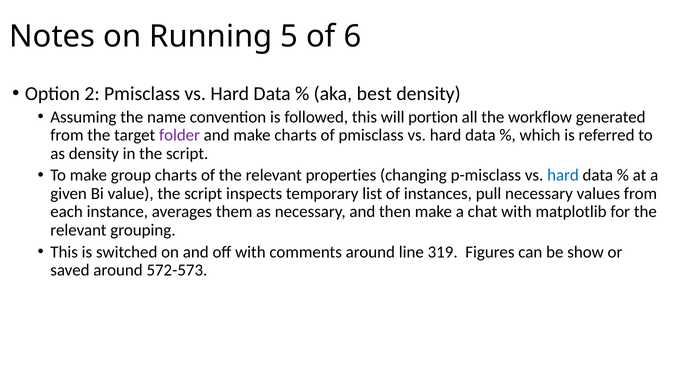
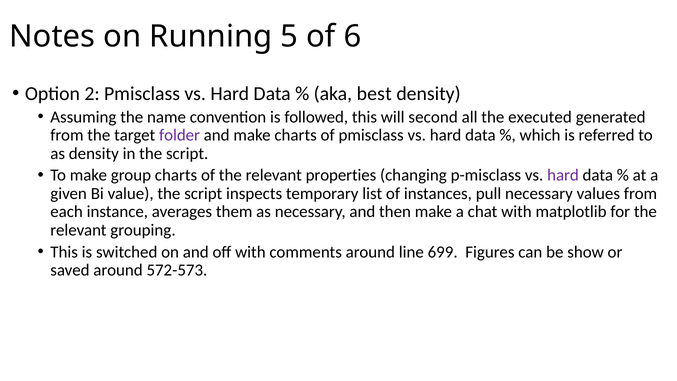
portion: portion -> second
workflow: workflow -> executed
hard at (563, 175) colour: blue -> purple
319: 319 -> 699
